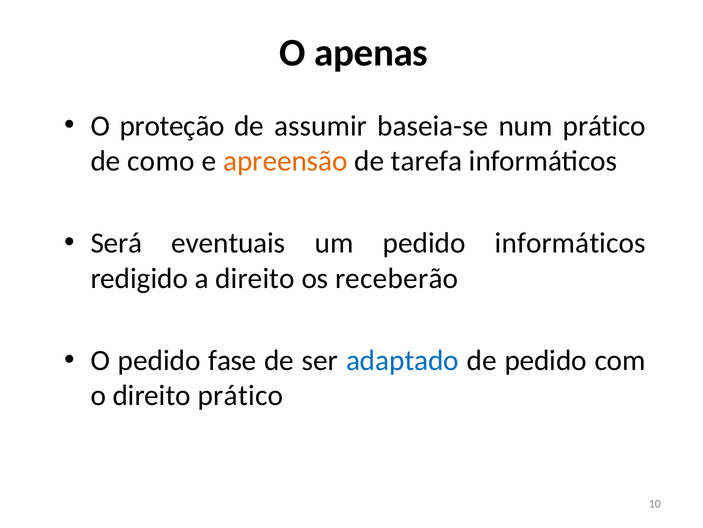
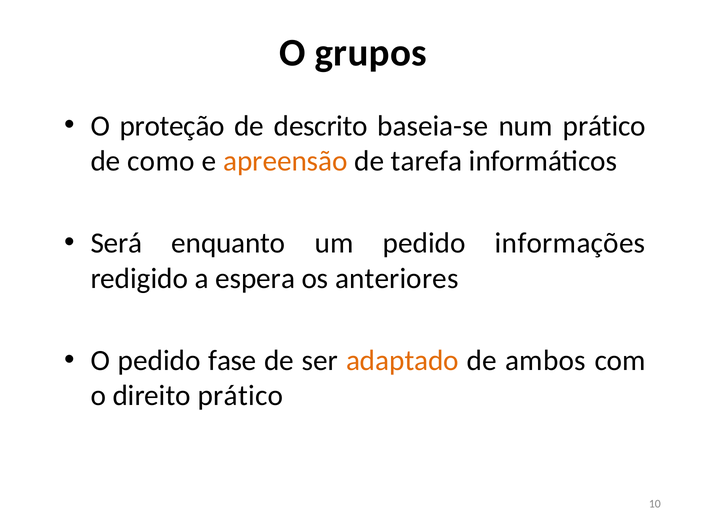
apenas: apenas -> grupos
assumir: assumir -> descrito
eventuais: eventuais -> enquanto
pedido informáticos: informáticos -> informações
a direito: direito -> espera
receberão: receberão -> anteriores
adaptado colour: blue -> orange
de pedido: pedido -> ambos
